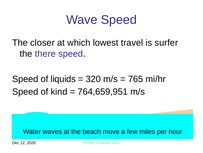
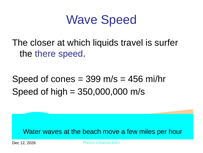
lowest: lowest -> liquids
liquids: liquids -> cones
320: 320 -> 399
765: 765 -> 456
kind: kind -> high
764,659,951: 764,659,951 -> 350,000,000
